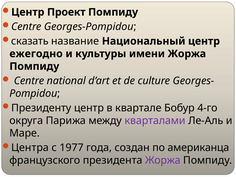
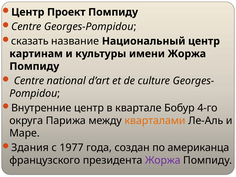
ежегодно: ежегодно -> картинам
Президенту: Президенту -> Внутренние
кварталами colour: purple -> orange
Центра: Центра -> Здания
